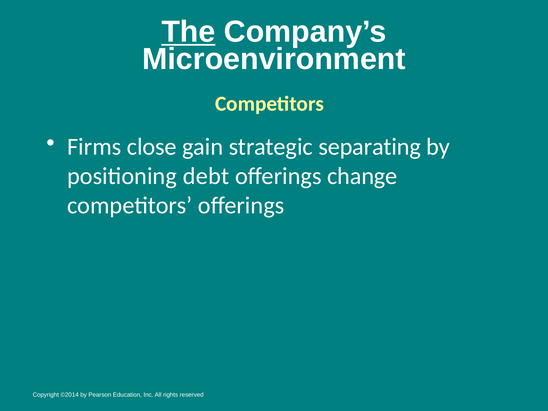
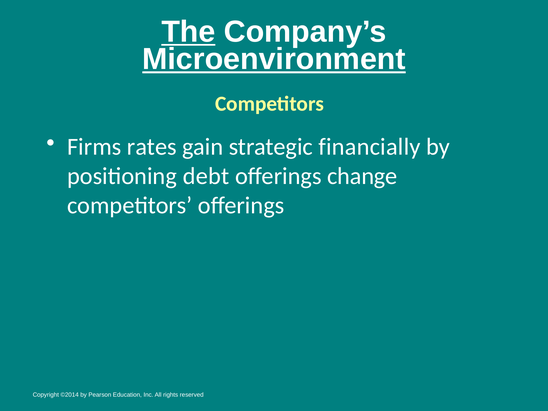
Microenvironment underline: none -> present
close: close -> rates
separating: separating -> financially
